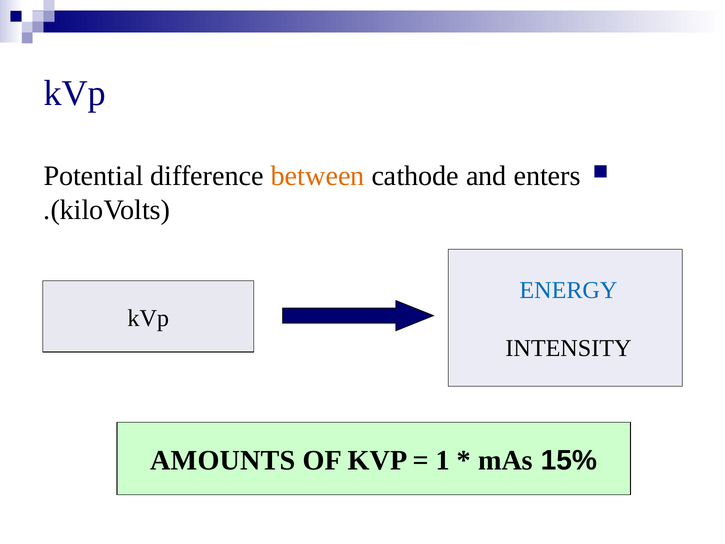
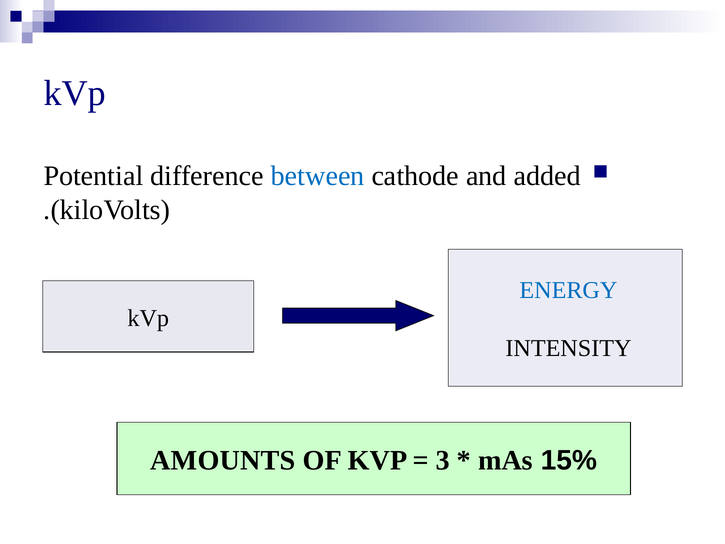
between colour: orange -> blue
enters: enters -> added
1: 1 -> 3
